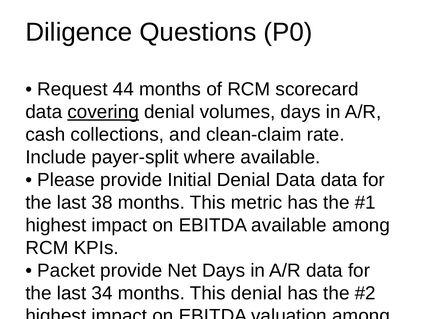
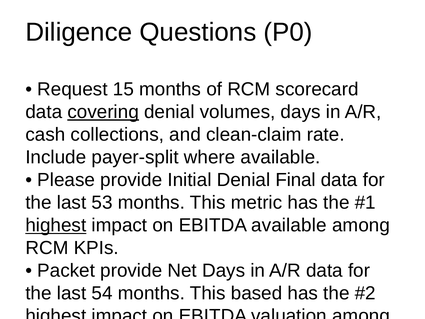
44: 44 -> 15
Denial Data: Data -> Final
38: 38 -> 53
highest at (56, 225) underline: none -> present
34: 34 -> 54
This denial: denial -> based
